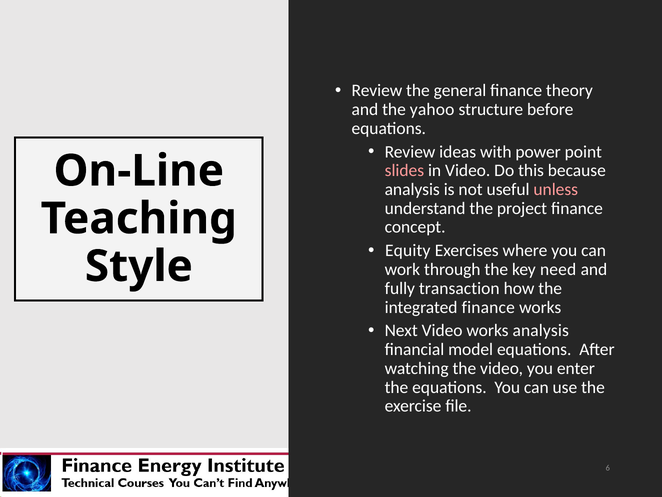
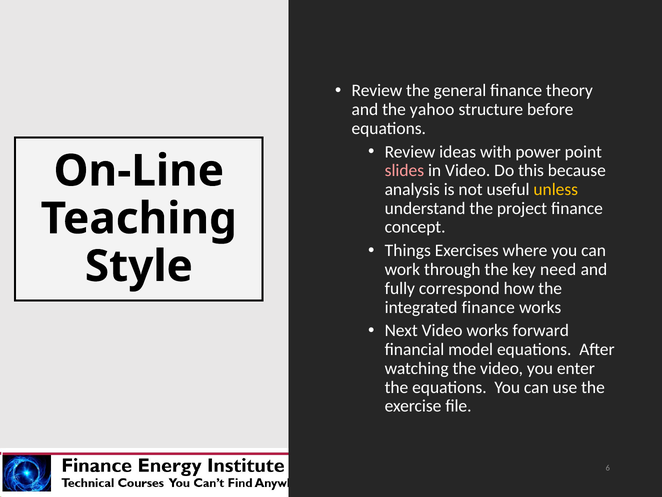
unless colour: pink -> yellow
Equity: Equity -> Things
transaction: transaction -> correspond
works analysis: analysis -> forward
